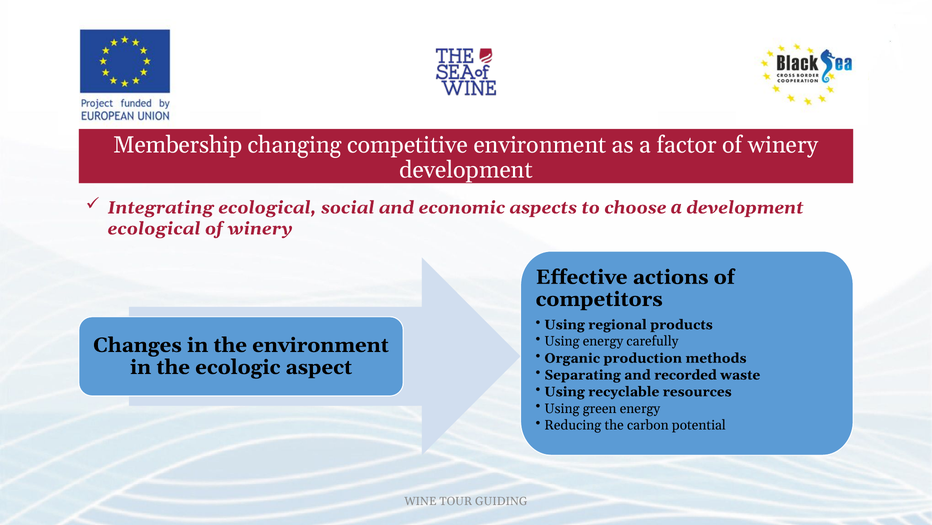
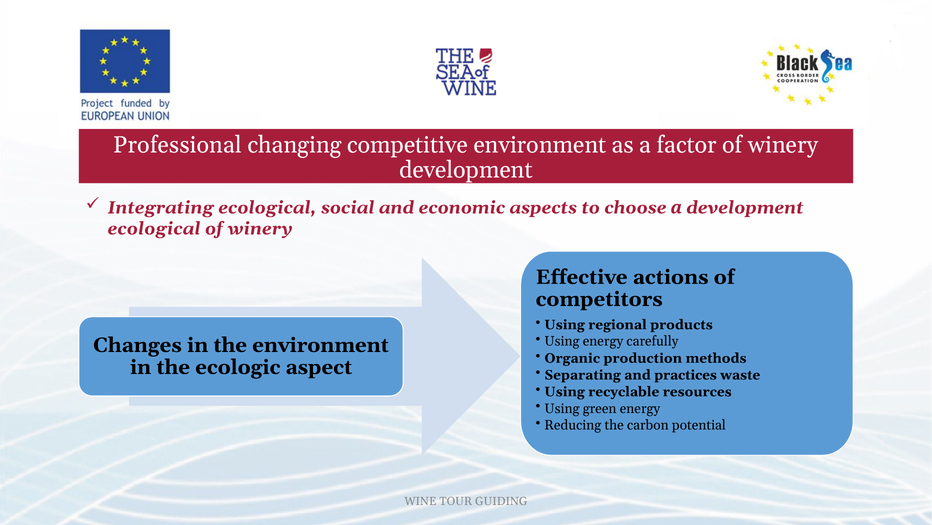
Membership: Membership -> Professional
recorded: recorded -> practices
